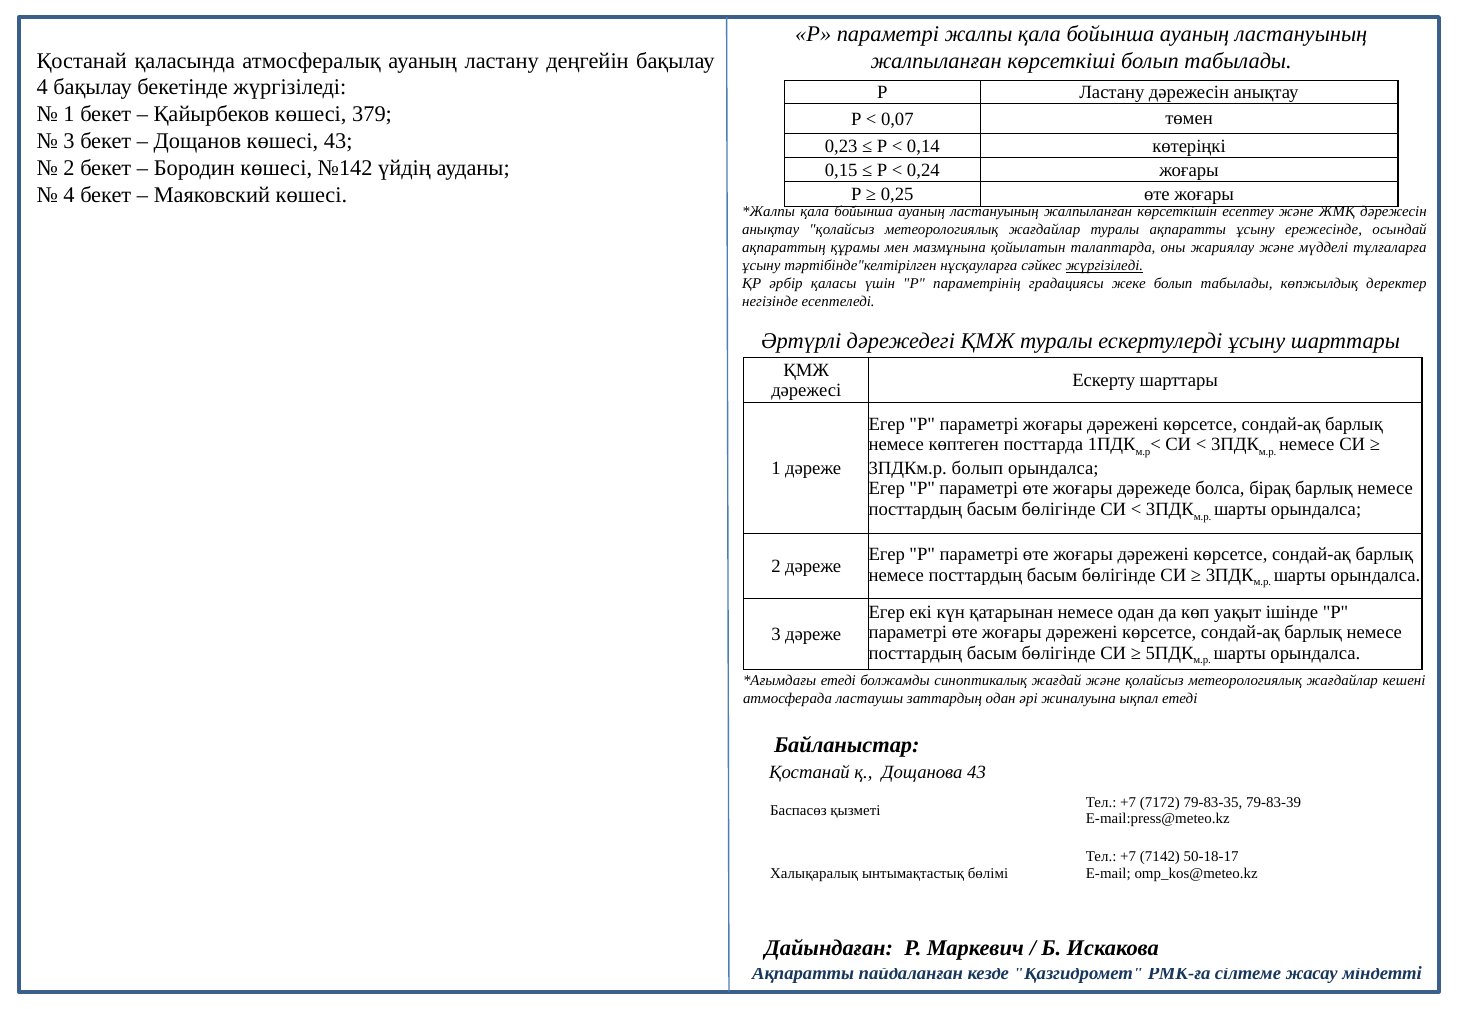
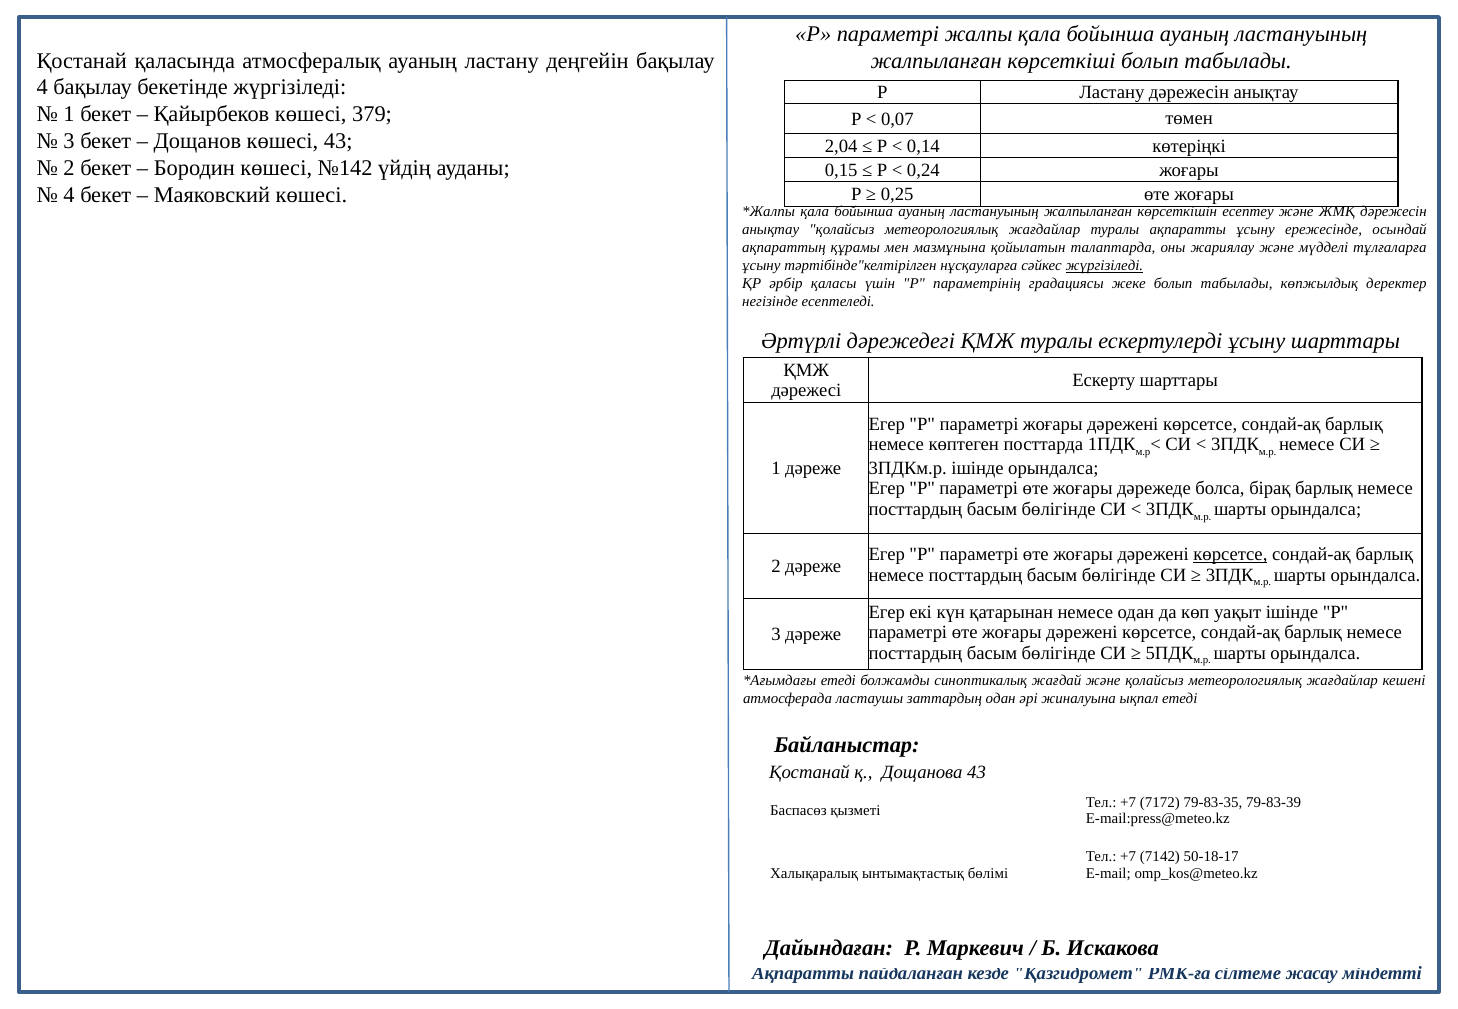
0,23: 0,23 -> 2,04
3ПДКм.р болып: болып -> ішінде
көрсетсе at (1230, 554) underline: none -> present
